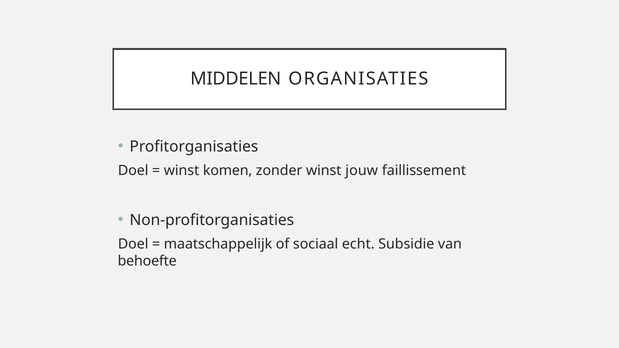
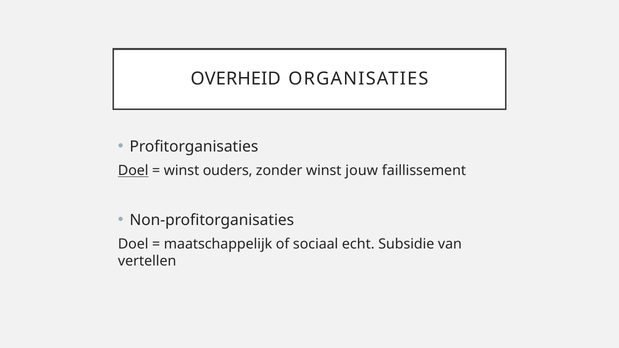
MIDDELEN: MIDDELEN -> OVERHEID
Doel at (133, 171) underline: none -> present
komen: komen -> ouders
behoefte: behoefte -> vertellen
